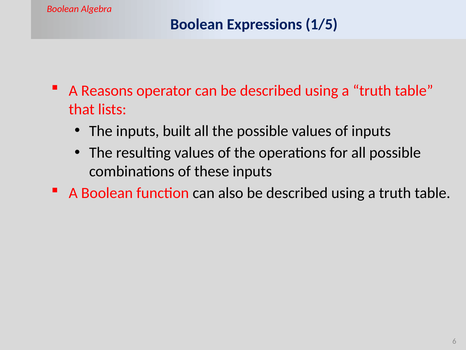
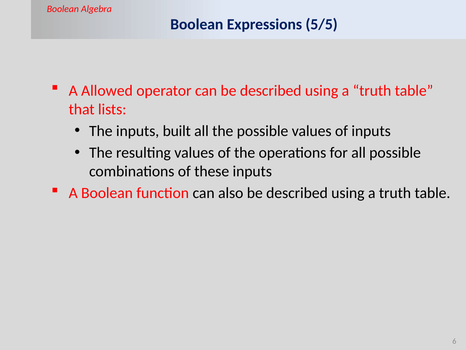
1/5: 1/5 -> 5/5
Reasons: Reasons -> Allowed
